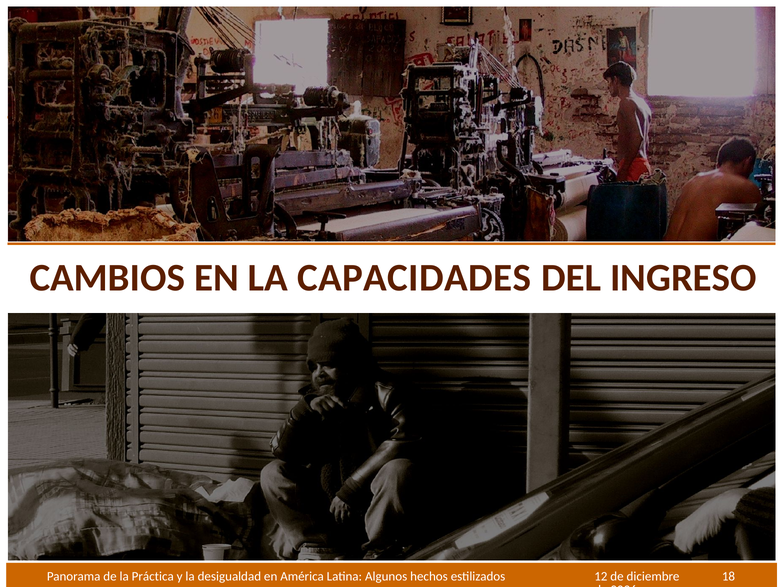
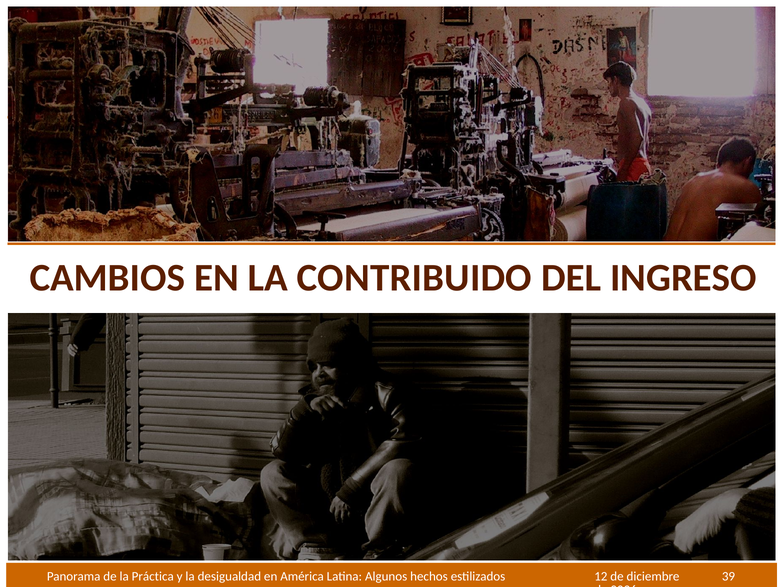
CAPACIDADES: CAPACIDADES -> CONTRIBUIDO
18: 18 -> 39
